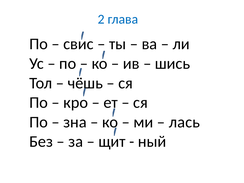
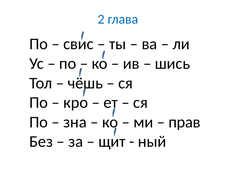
лась: лась -> прав
